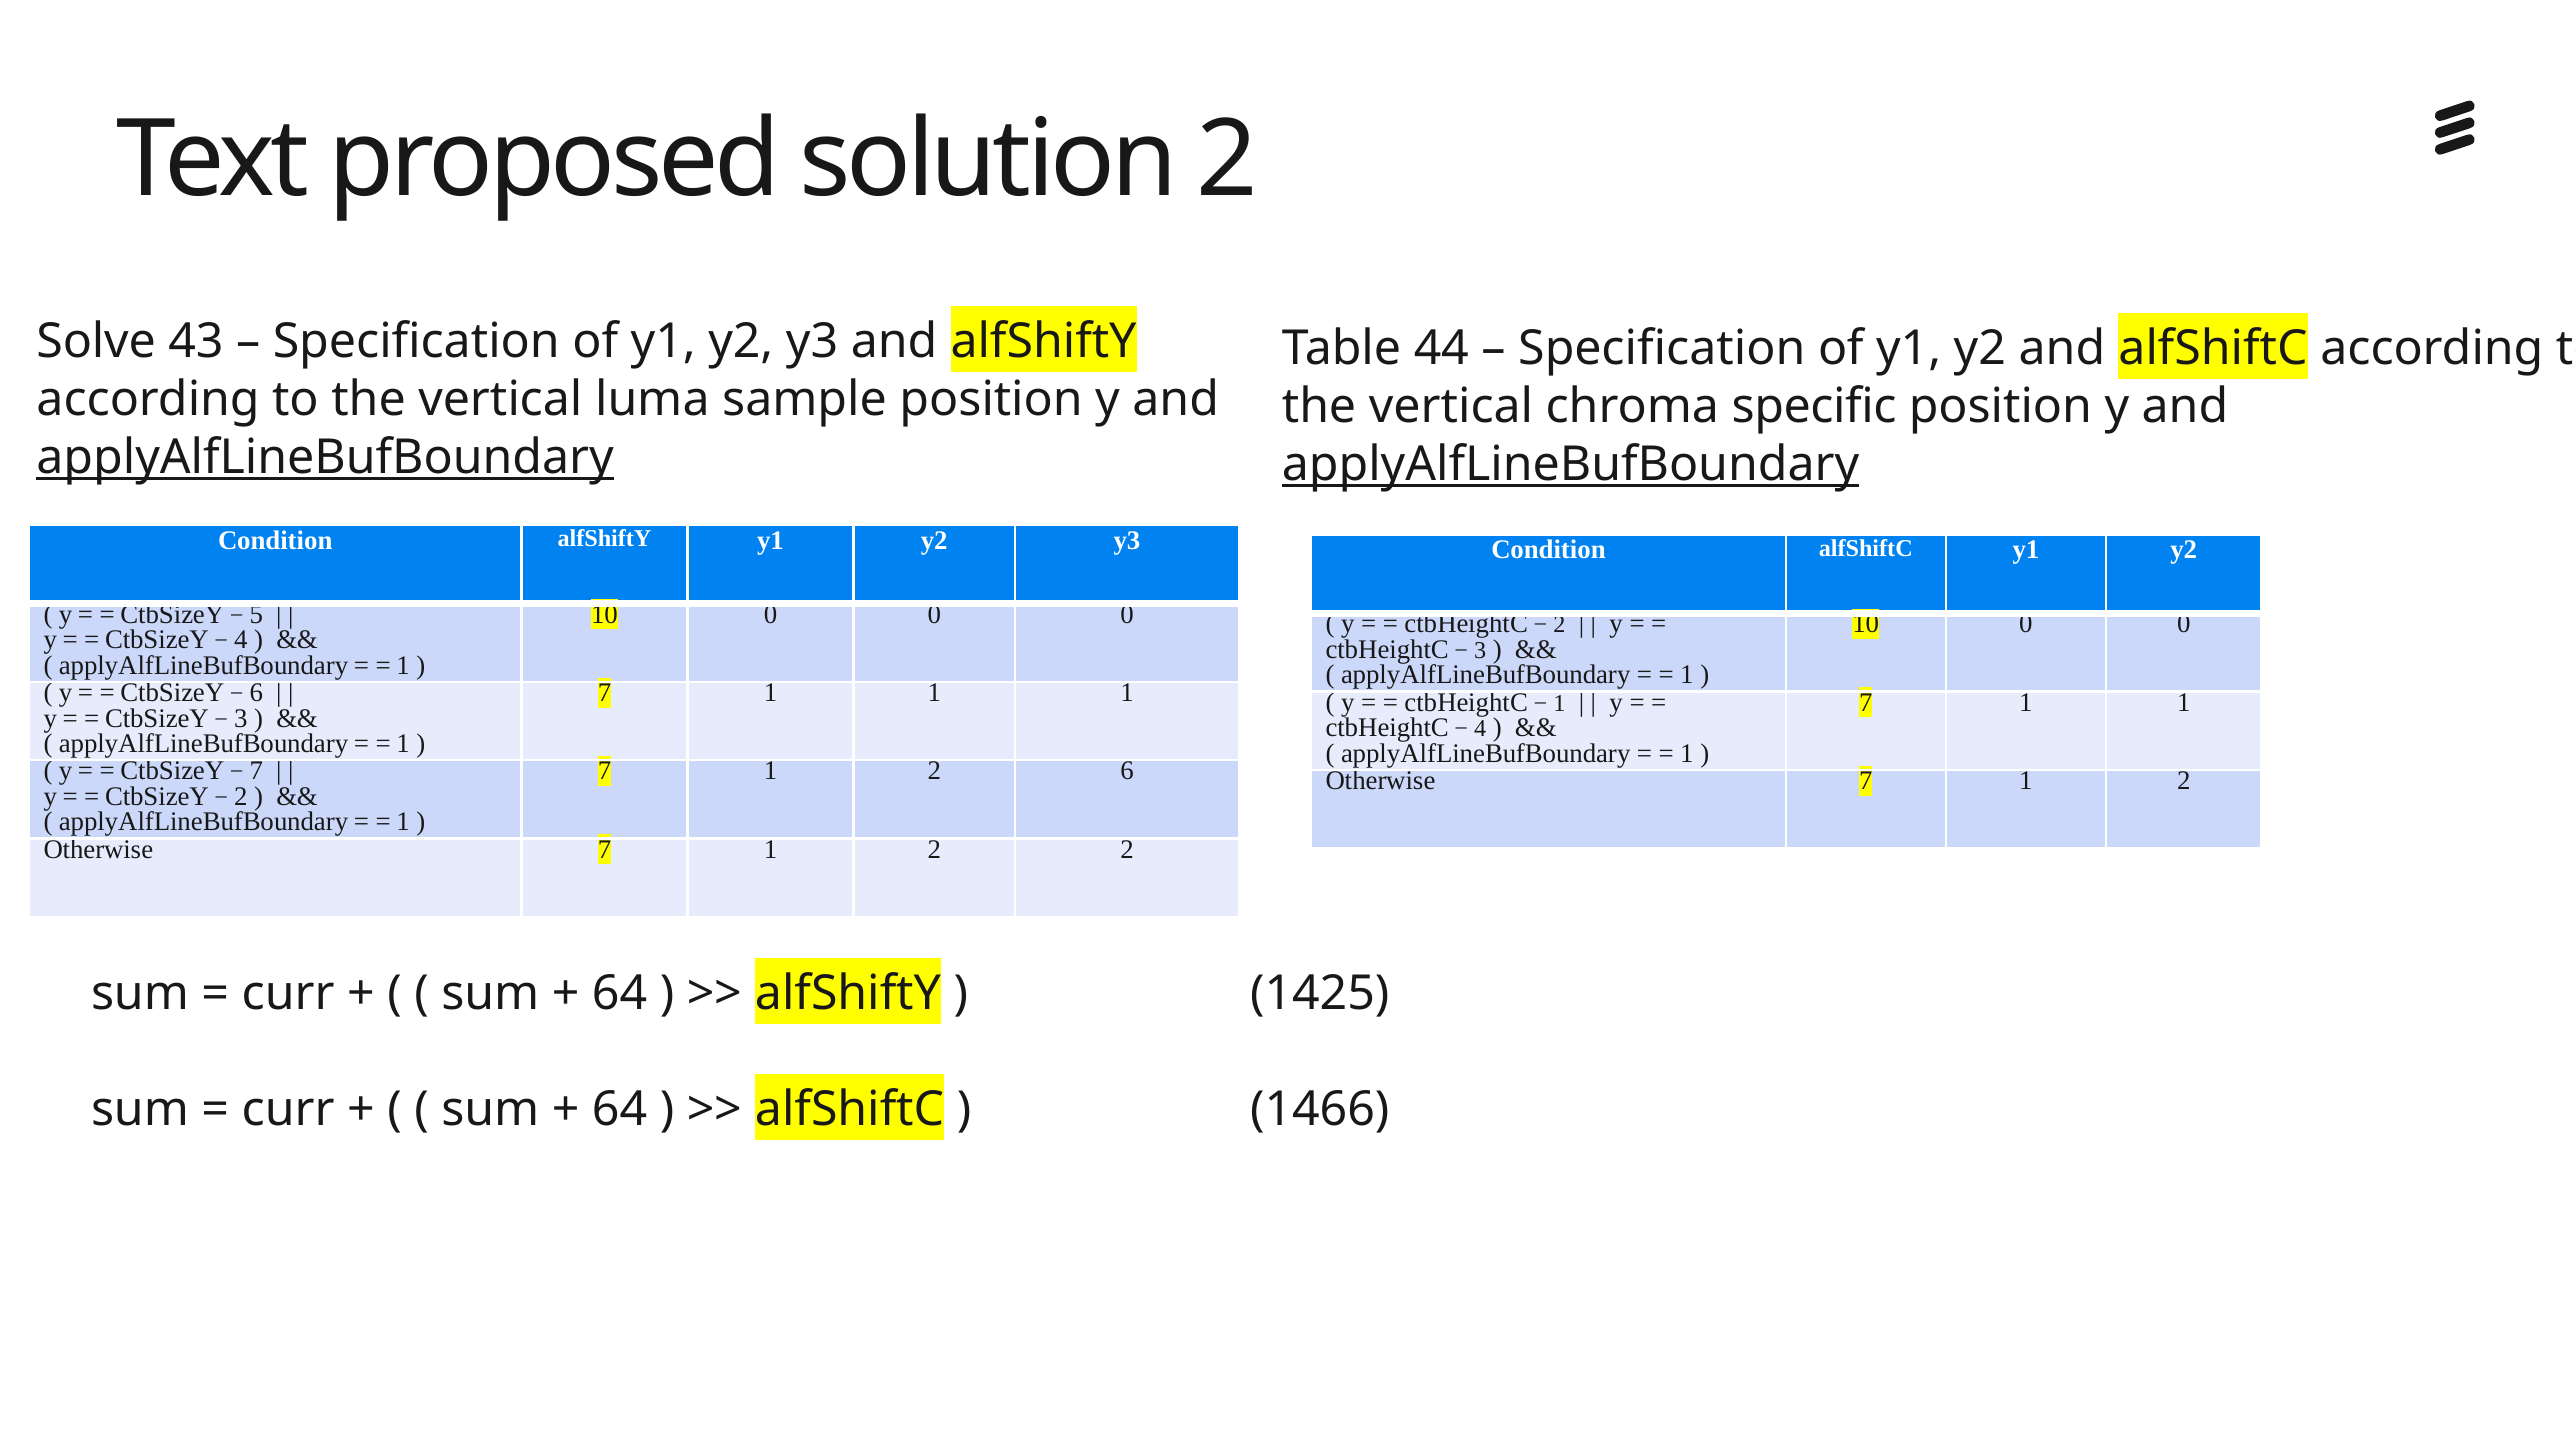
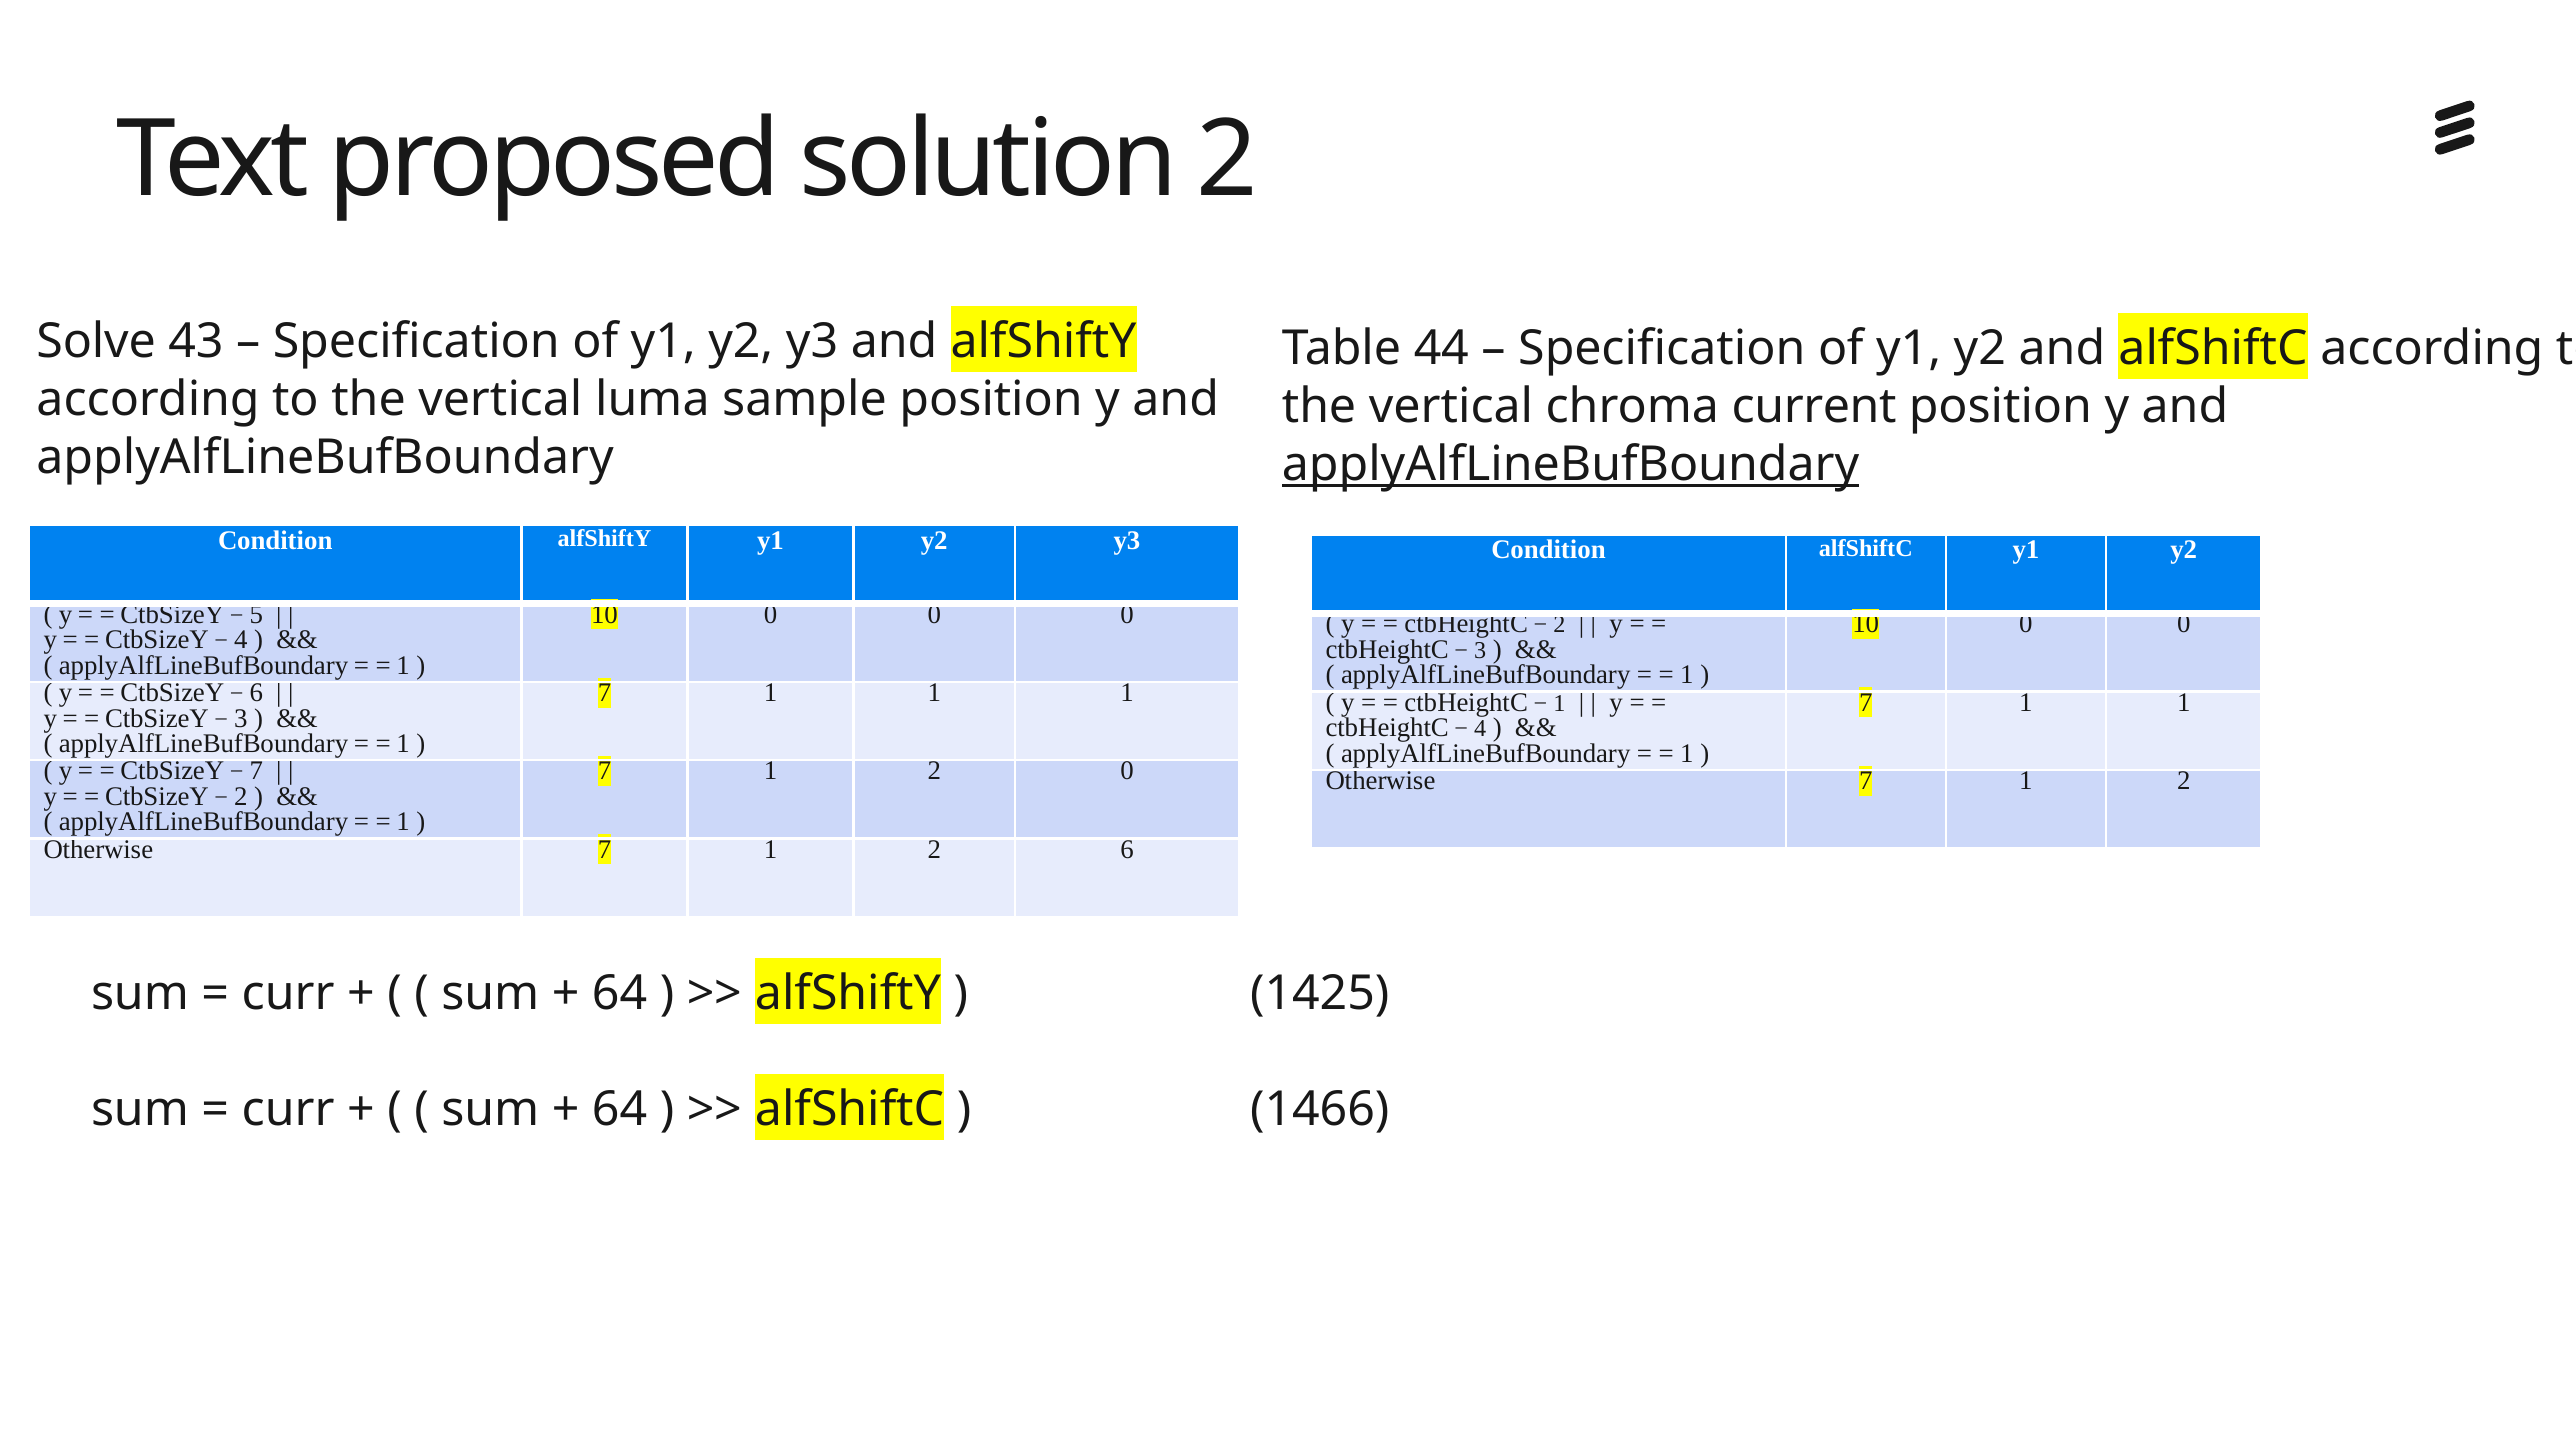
specific: specific -> current
applyAlfLineBufBoundary at (325, 458) underline: present -> none
2 6: 6 -> 0
2 2: 2 -> 6
